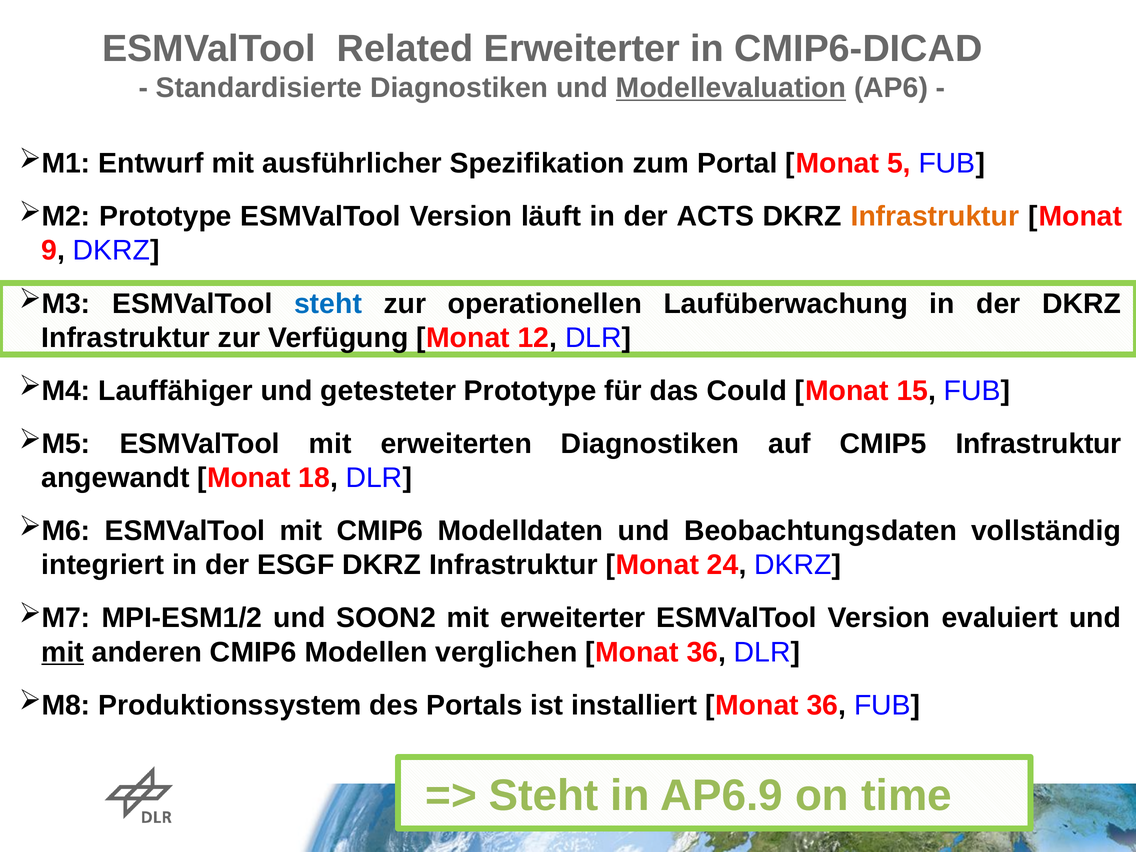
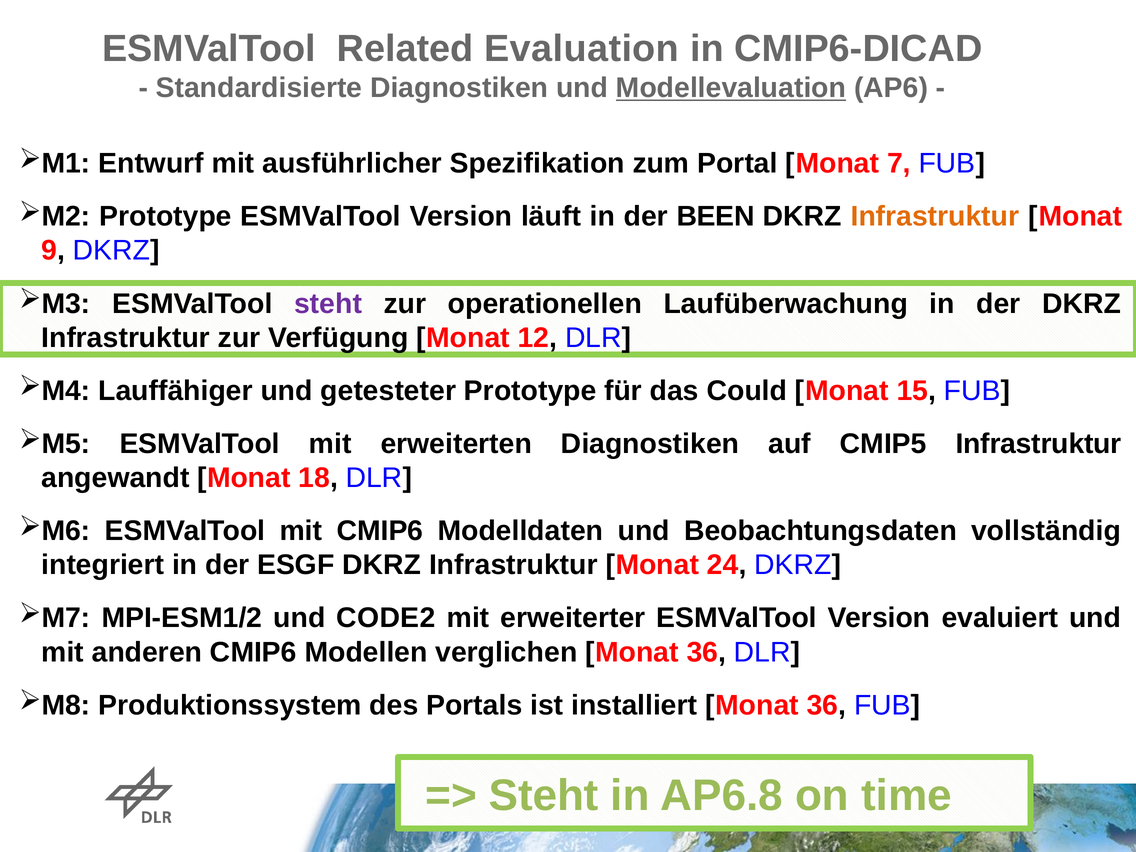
Related Erweiterter: Erweiterter -> Evaluation
5: 5 -> 7
ACTS: ACTS -> BEEN
steht at (328, 304) colour: blue -> purple
SOON2: SOON2 -> CODE2
mit at (63, 652) underline: present -> none
AP6.9: AP6.9 -> AP6.8
